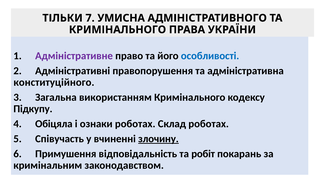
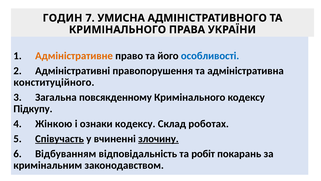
ТІЛЬКИ: ТІЛЬКИ -> ГОДИН
Адміністративне colour: purple -> orange
використанням: використанням -> повсякденному
Обіцяла: Обіцяла -> Жінкою
ознаки роботах: роботах -> кодексу
Співучасть underline: none -> present
Примушення: Примушення -> Відбуванням
